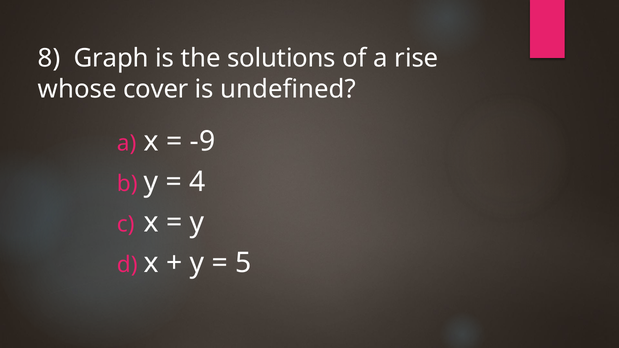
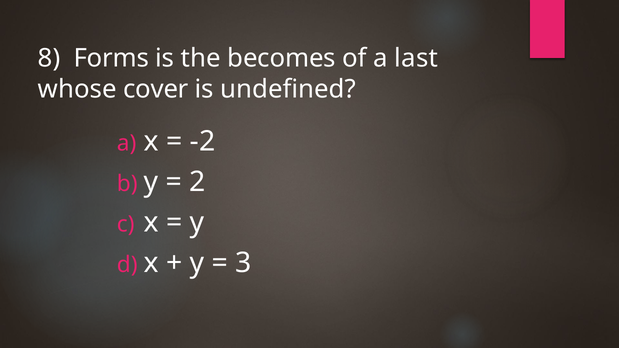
Graph: Graph -> Forms
solutions: solutions -> becomes
rise: rise -> last
-9: -9 -> -2
4: 4 -> 2
5: 5 -> 3
